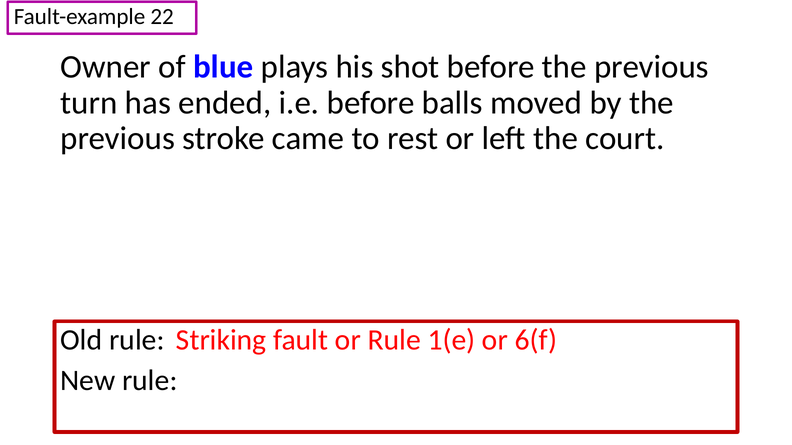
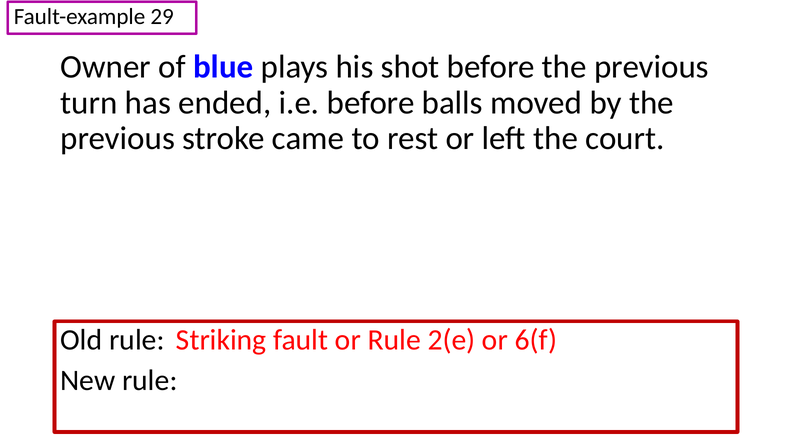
22: 22 -> 29
1(e: 1(e -> 2(e
